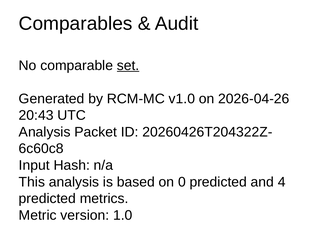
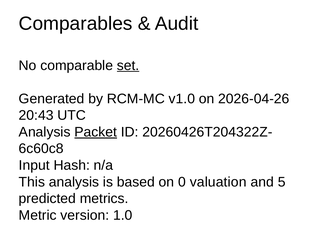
Packet underline: none -> present
0 predicted: predicted -> valuation
4: 4 -> 5
